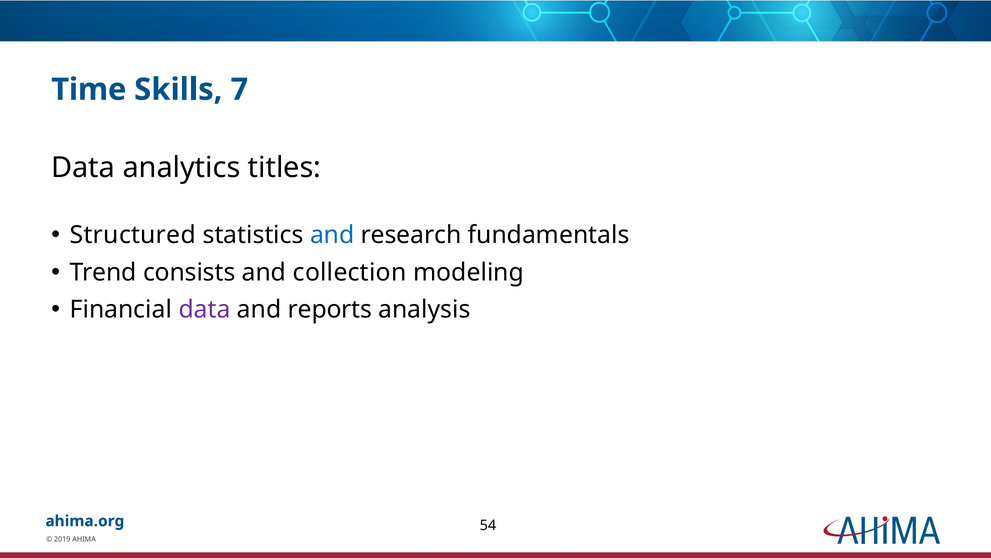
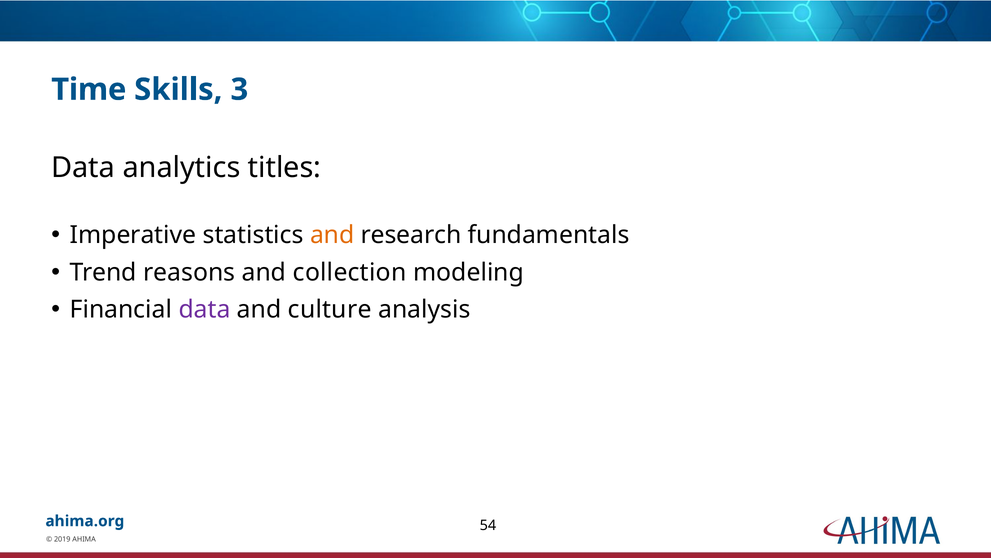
7: 7 -> 3
Structured: Structured -> Imperative
and at (332, 235) colour: blue -> orange
consists: consists -> reasons
reports: reports -> culture
